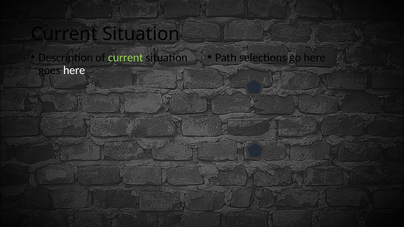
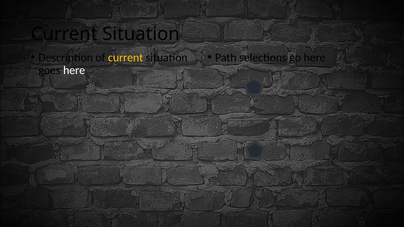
current at (126, 58) colour: light green -> yellow
